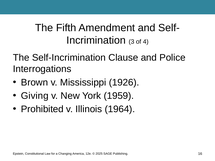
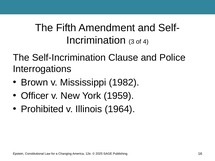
1926: 1926 -> 1982
Giving: Giving -> Officer
